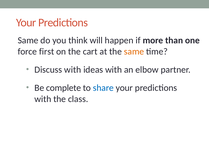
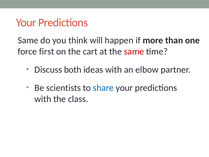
same at (134, 52) colour: orange -> red
Discuss with: with -> both
complete: complete -> scientists
